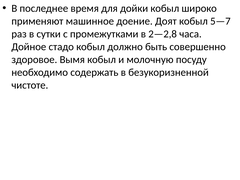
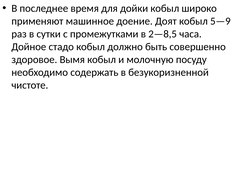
5—7: 5—7 -> 5—9
2—2,8: 2—2,8 -> 2—8,5
